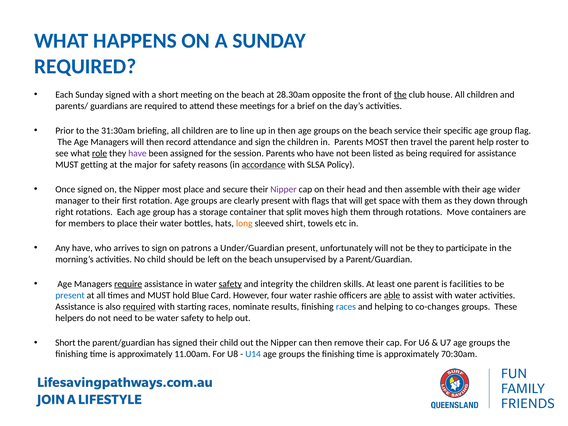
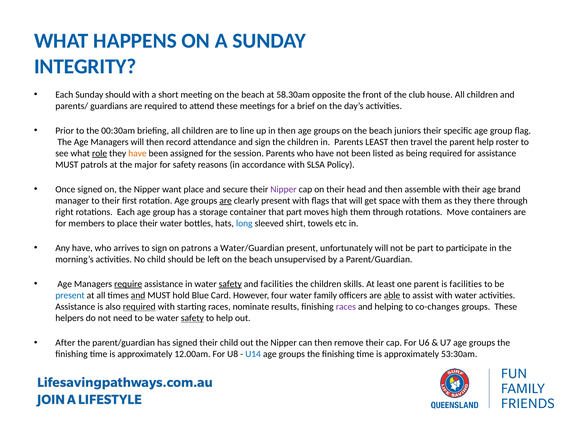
REQUIRED at (85, 66): REQUIRED -> INTEGRITY
Sunday signed: signed -> should
28.30am: 28.30am -> 58.30am
the at (400, 95) underline: present -> none
31:30am: 31:30am -> 00:30am
service: service -> juniors
Parents MOST: MOST -> LEAST
have at (137, 153) colour: purple -> orange
getting: getting -> patrols
accordance underline: present -> none
Nipper most: most -> want
wider: wider -> brand
are at (226, 201) underline: none -> present
down: down -> there
that split: split -> part
long colour: orange -> blue
Under/Guardian: Under/Guardian -> Water/Guardian
be they: they -> part
and integrity: integrity -> facilities
and at (138, 295) underline: none -> present
rashie: rashie -> family
races at (346, 307) colour: blue -> purple
safety at (192, 318) underline: none -> present
Short at (65, 343): Short -> After
11.00am: 11.00am -> 12.00am
70:30am: 70:30am -> 53:30am
